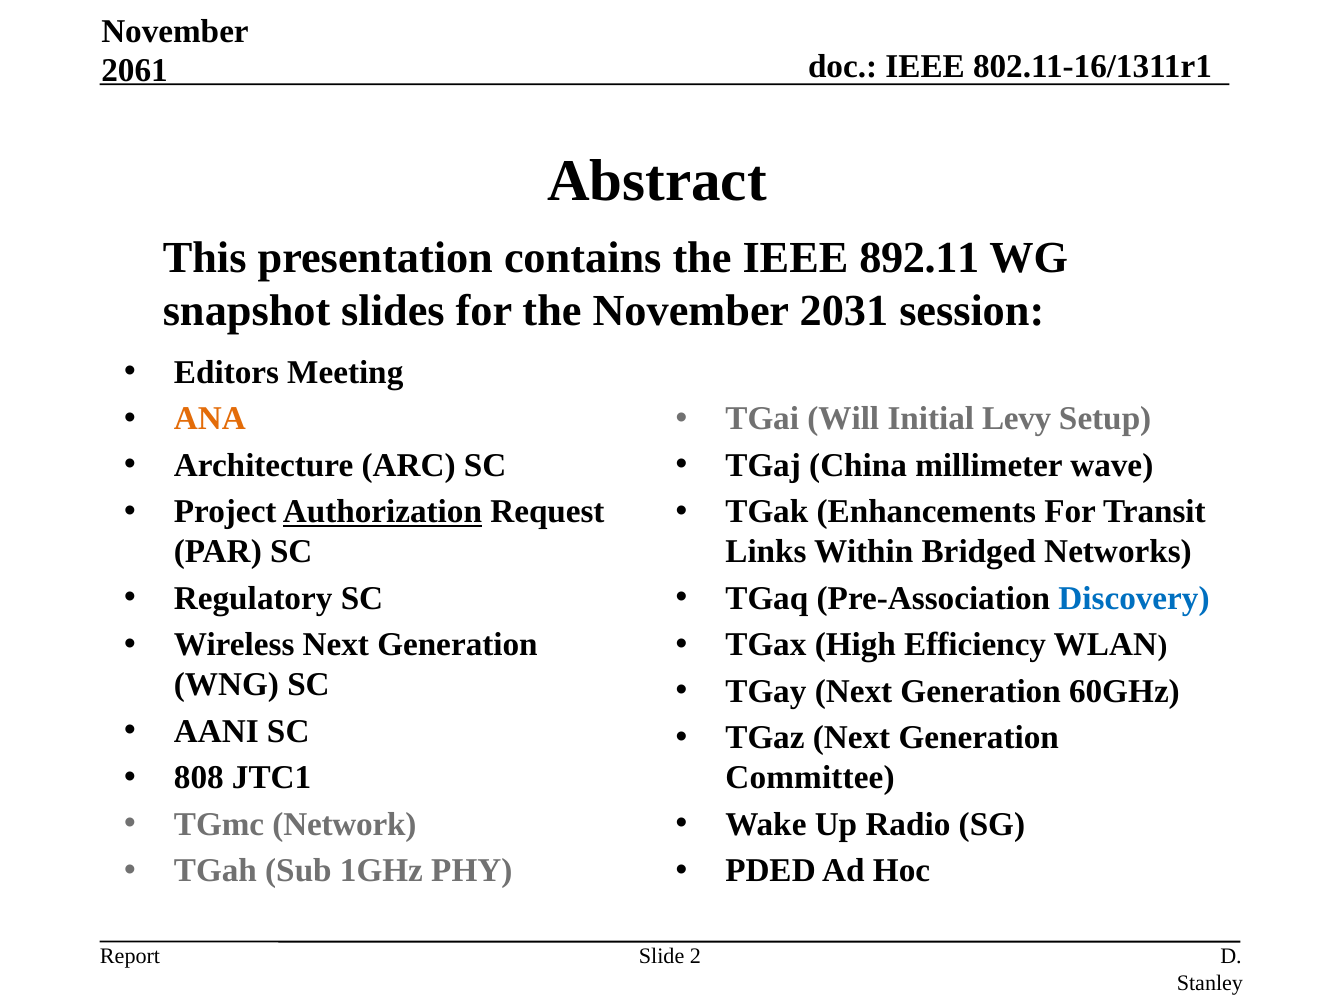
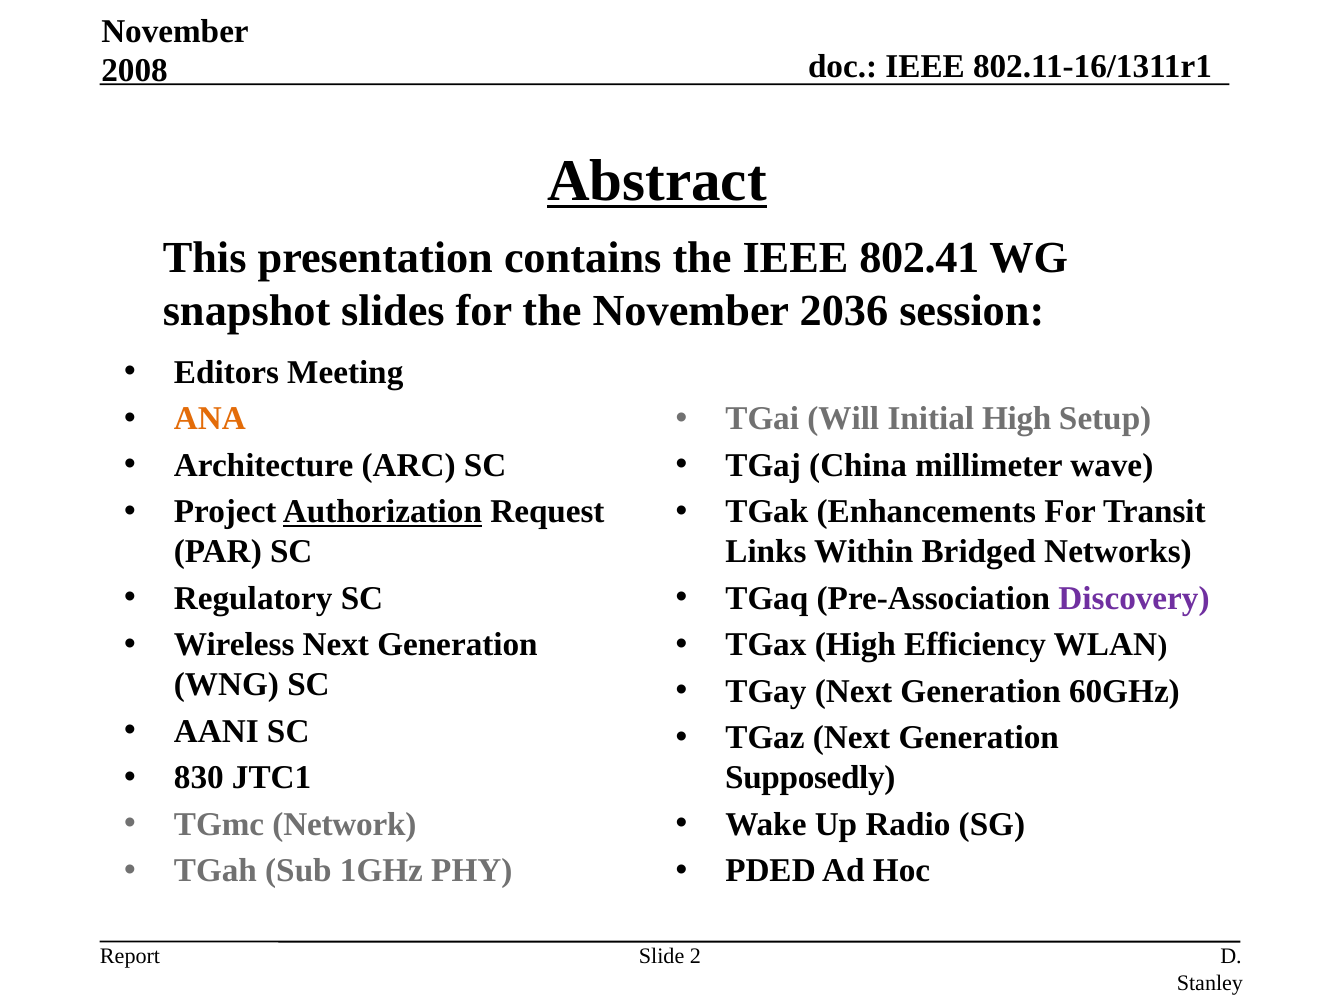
2061: 2061 -> 2008
Abstract underline: none -> present
892.11: 892.11 -> 802.41
2031: 2031 -> 2036
Initial Levy: Levy -> High
Discovery colour: blue -> purple
808: 808 -> 830
Committee: Committee -> Supposedly
